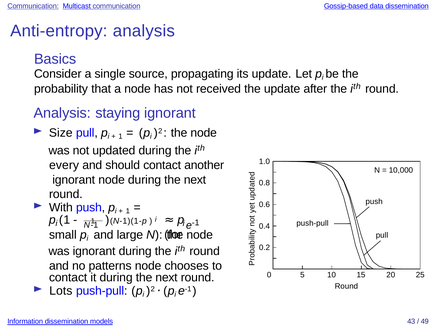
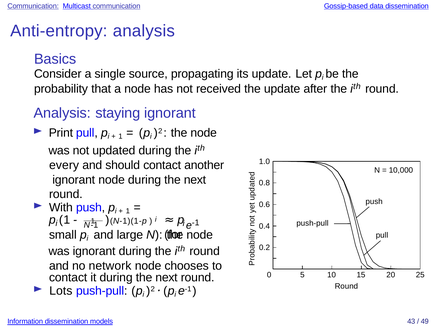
Size: Size -> Print
patterns: patterns -> network
